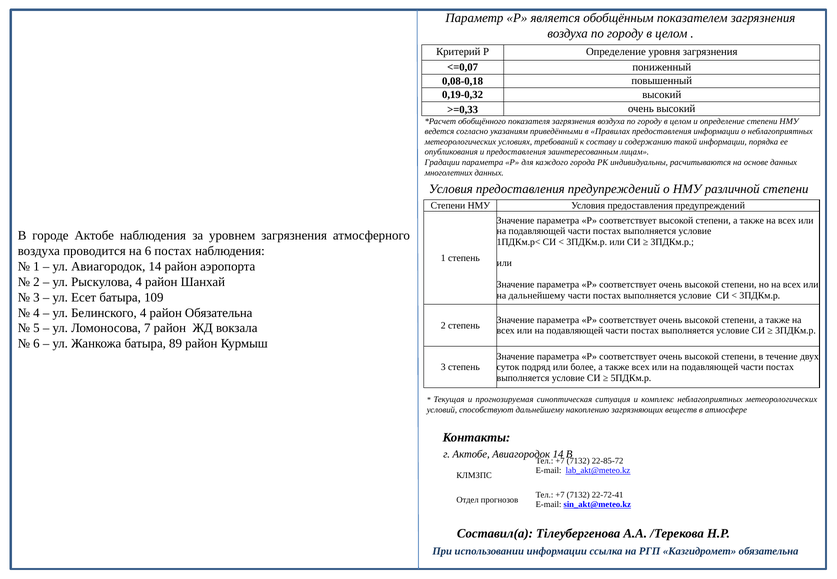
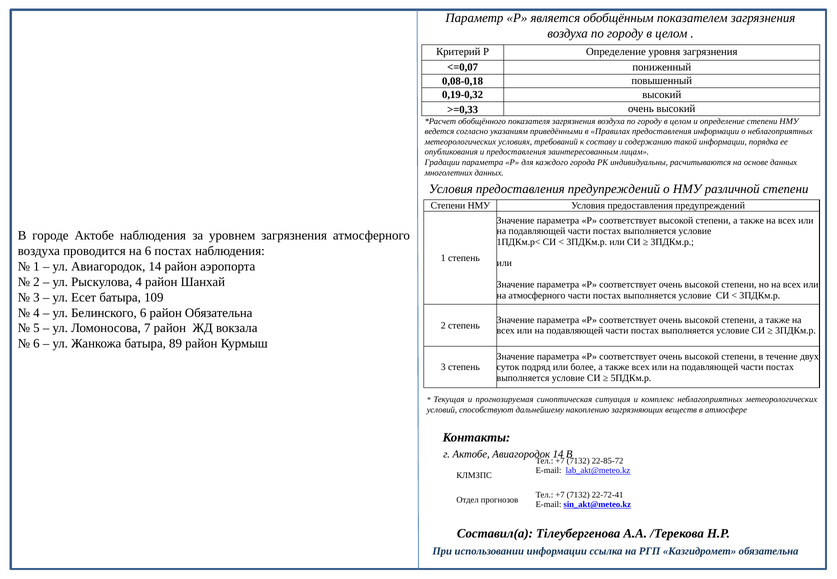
на дальнейшему: дальнейшему -> атмосферного
Белинского 4: 4 -> 6
